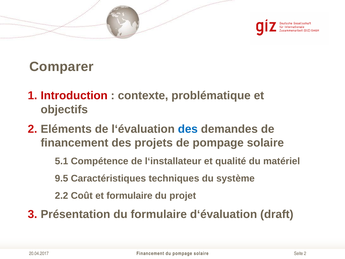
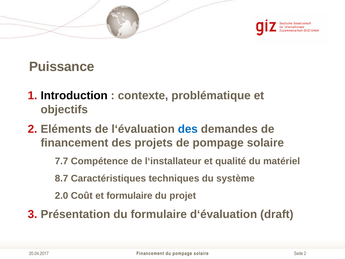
Comparer: Comparer -> Puissance
Introduction colour: red -> black
5.1: 5.1 -> 7.7
9.5: 9.5 -> 8.7
2.2: 2.2 -> 2.0
